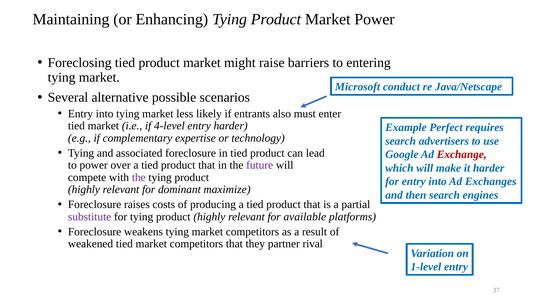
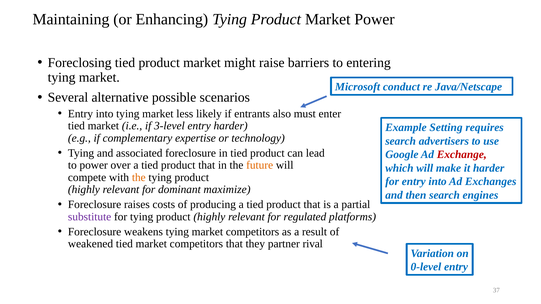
4-level: 4-level -> 3-level
Perfect: Perfect -> Setting
future colour: purple -> orange
the at (139, 178) colour: purple -> orange
available: available -> regulated
1-level: 1-level -> 0-level
